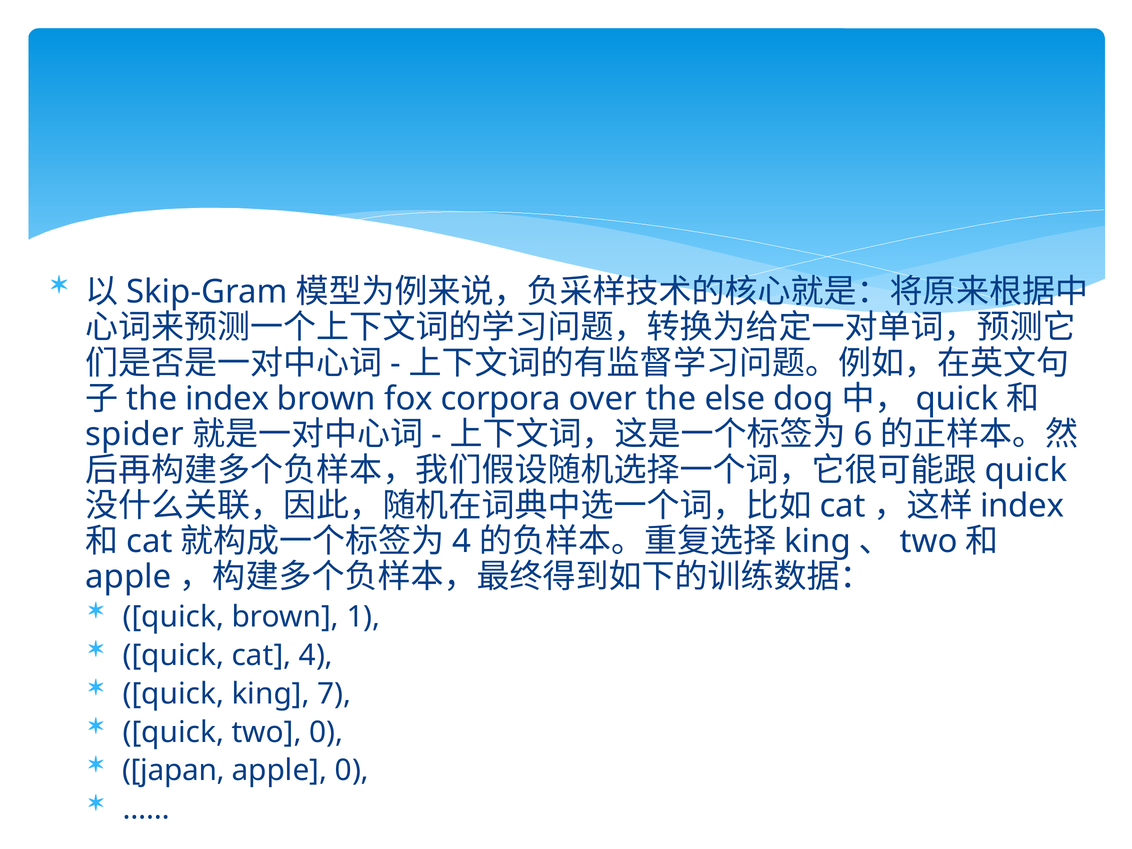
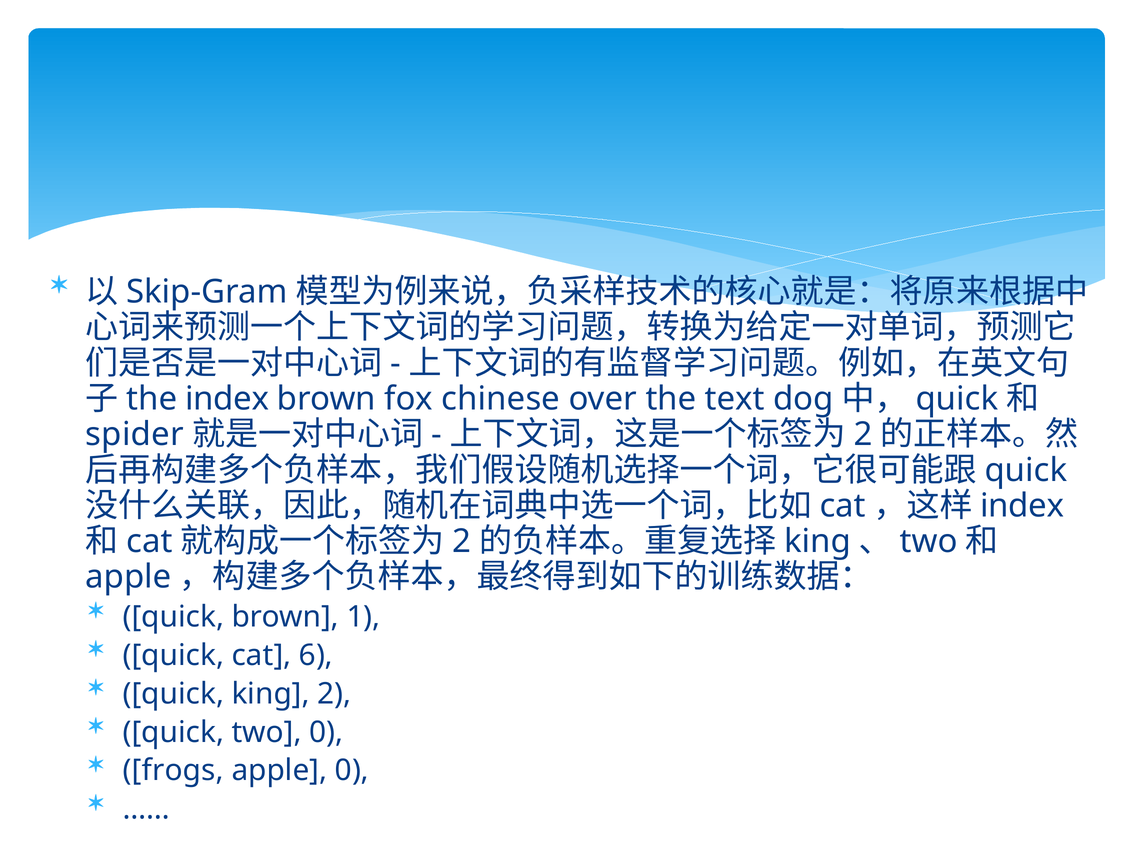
corpora: corpora -> chinese
else: else -> text
6 at (863, 434): 6 -> 2
4 at (462, 541): 4 -> 2
cat 4: 4 -> 6
king 7: 7 -> 2
japan: japan -> frogs
